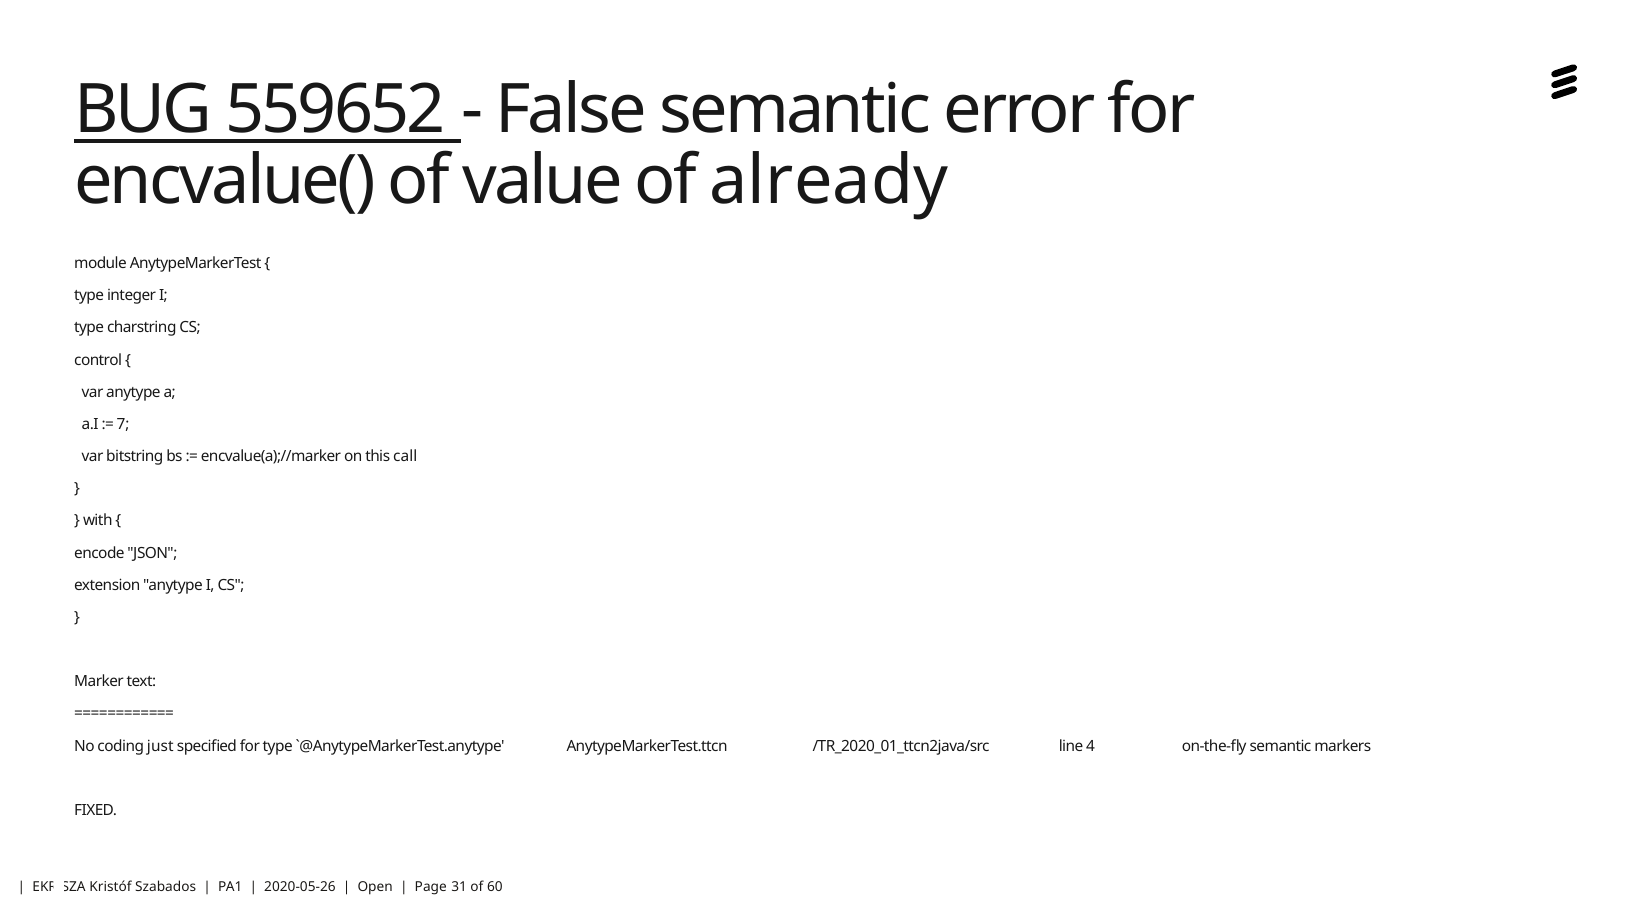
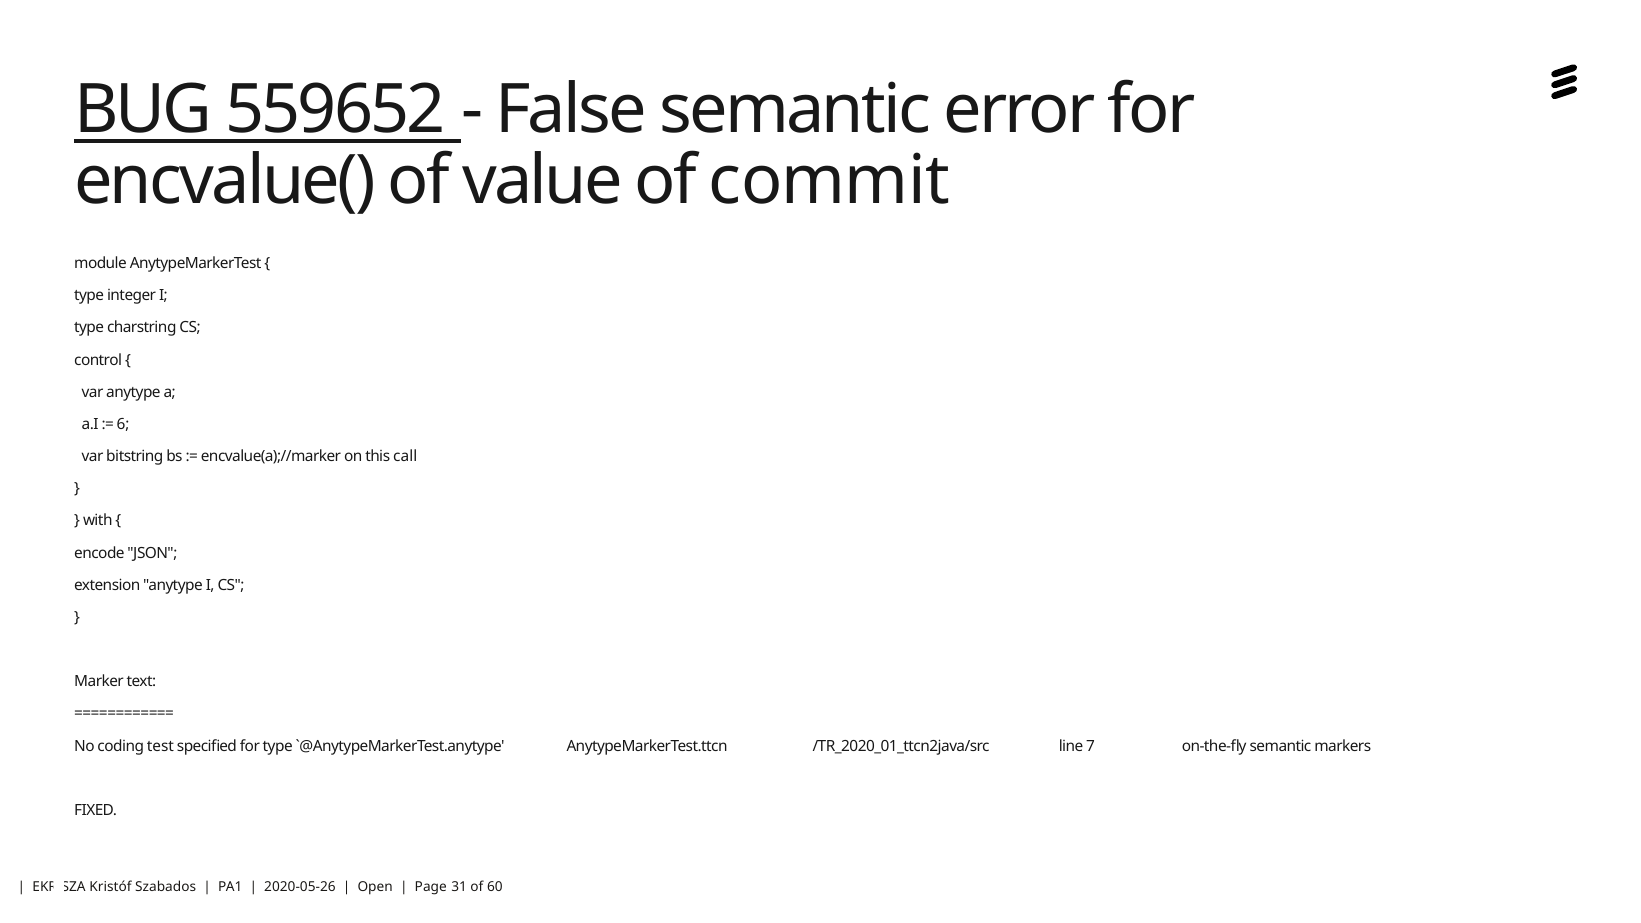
already: already -> commit
7: 7 -> 6
just: just -> test
4: 4 -> 7
